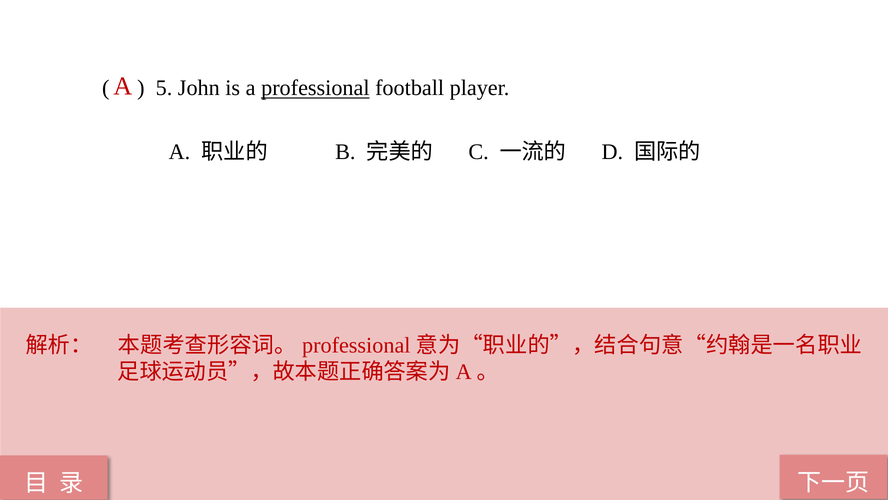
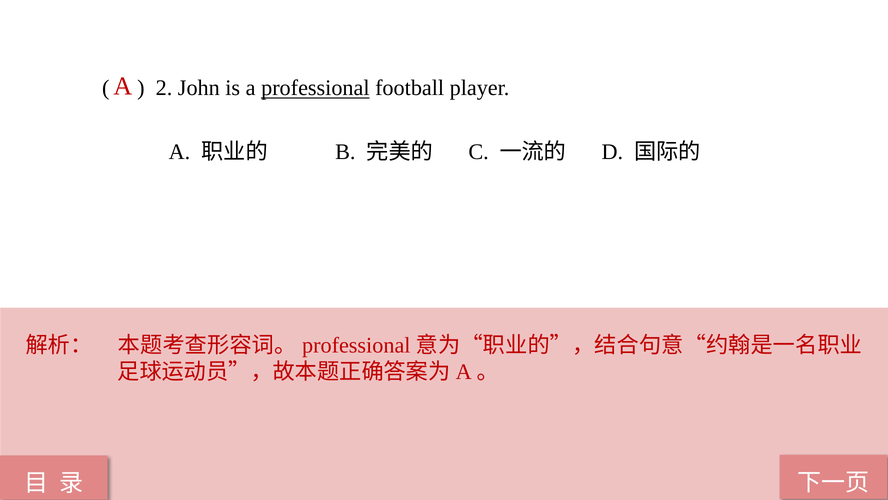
5: 5 -> 2
